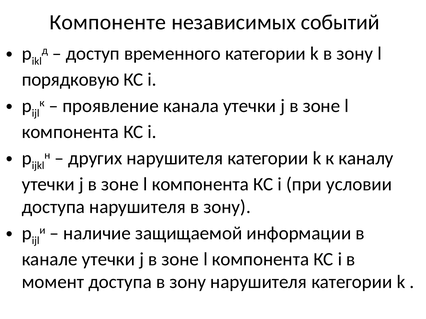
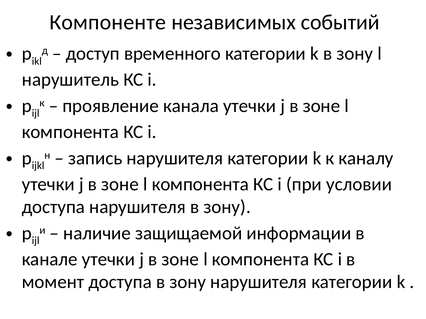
порядковую: порядковую -> нарушитель
других: других -> запись
